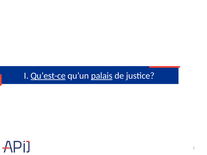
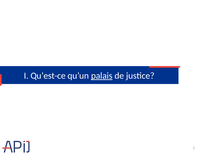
Qu’est-ce underline: present -> none
